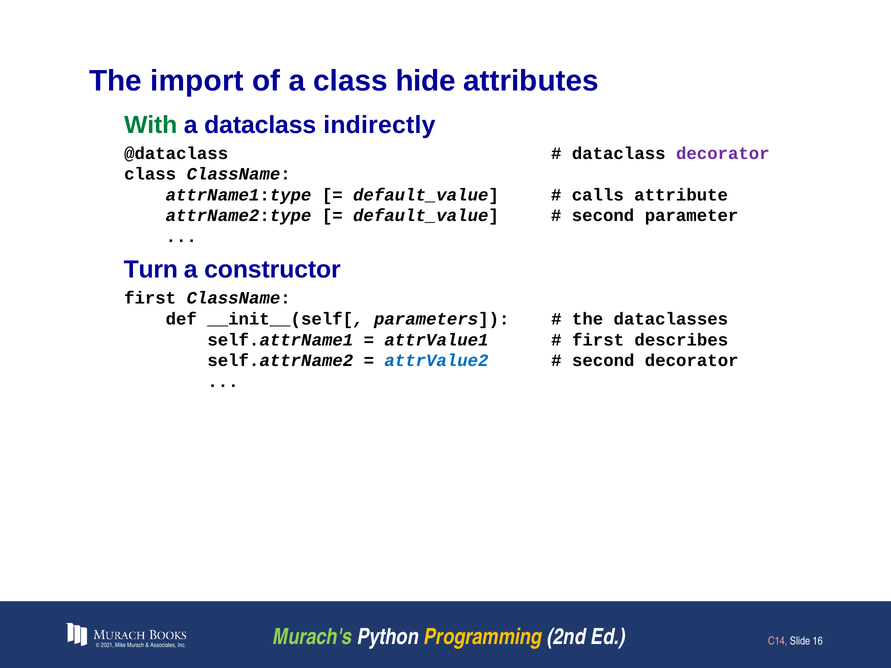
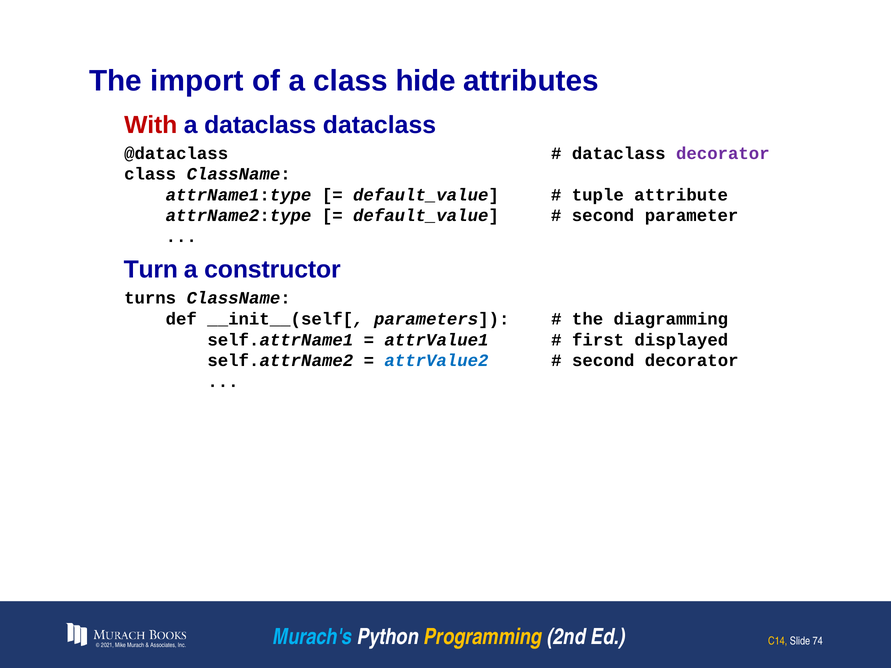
With colour: green -> red
dataclass indirectly: indirectly -> dataclass
calls: calls -> tuple
first at (150, 298): first -> turns
dataclasses: dataclasses -> diagramming
describes: describes -> displayed
Murach's colour: light green -> light blue
C14 colour: pink -> yellow
16: 16 -> 74
